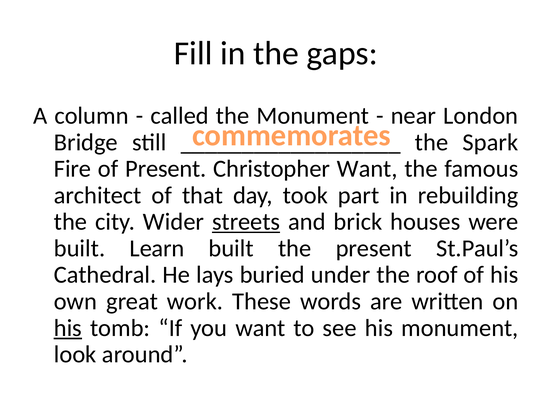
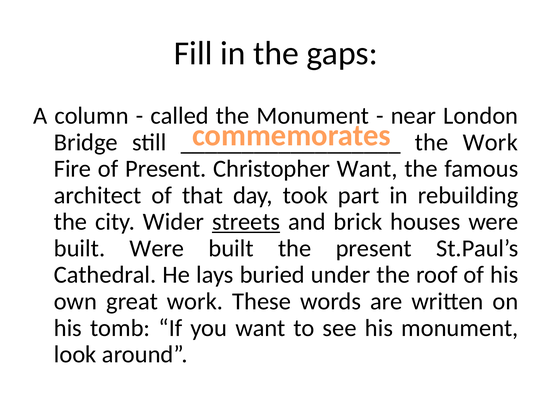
the Spark: Spark -> Work
built Learn: Learn -> Were
his at (68, 328) underline: present -> none
